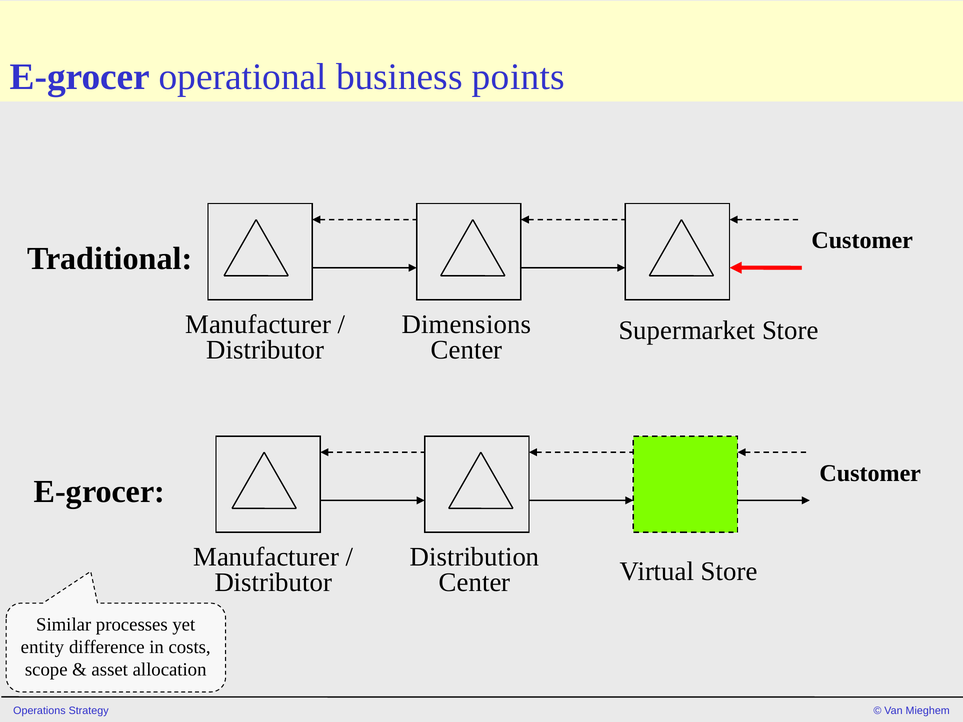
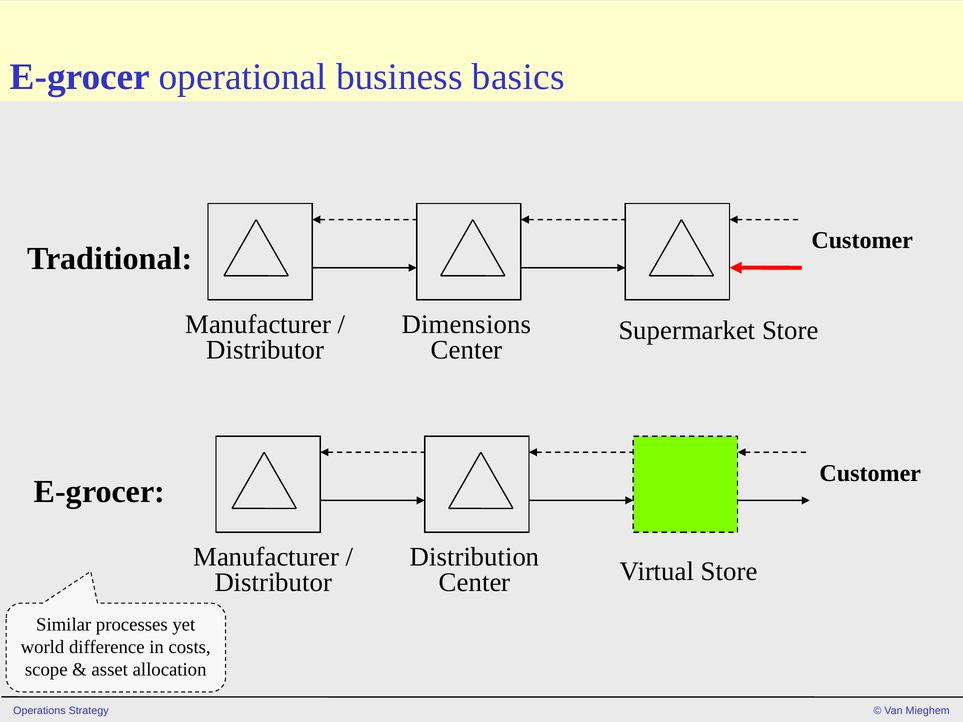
points: points -> basics
entity: entity -> world
